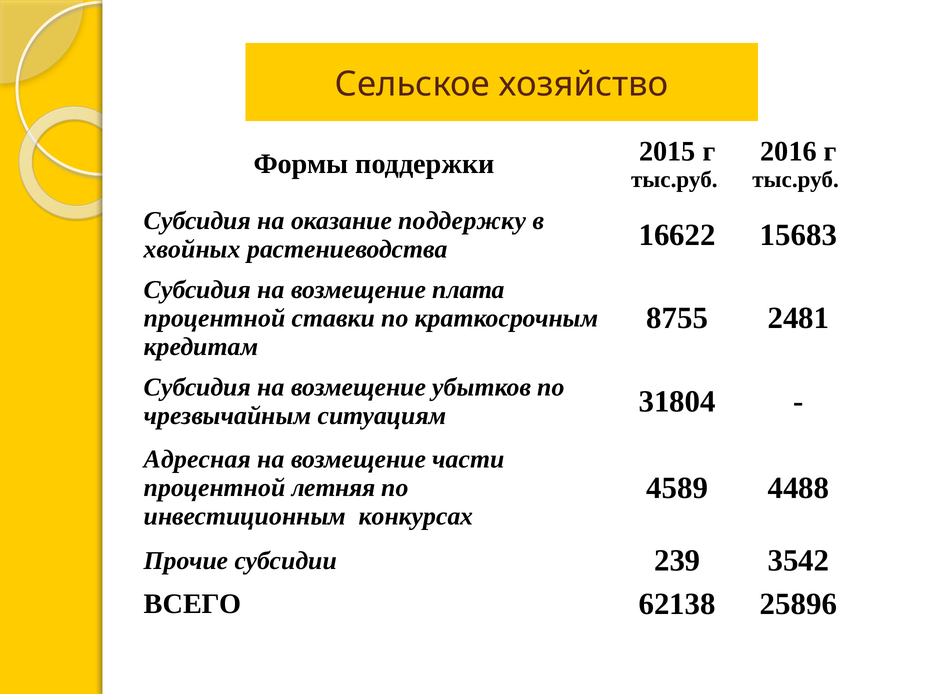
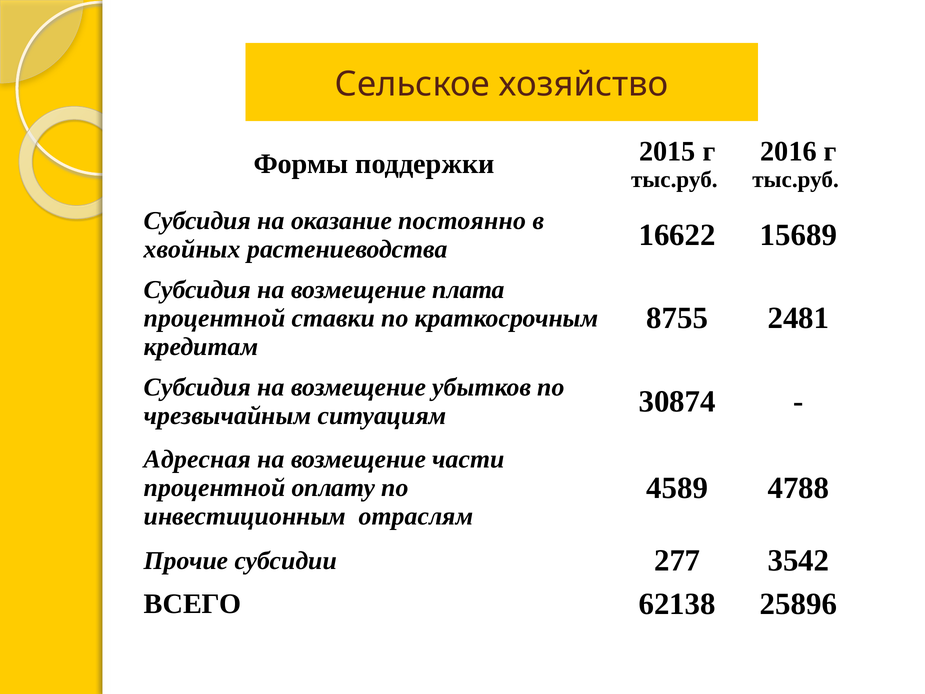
поддержку: поддержку -> постоянно
15683: 15683 -> 15689
31804: 31804 -> 30874
4488: 4488 -> 4788
летняя: летняя -> оплату
конкурсах: конкурсах -> отраслям
239: 239 -> 277
